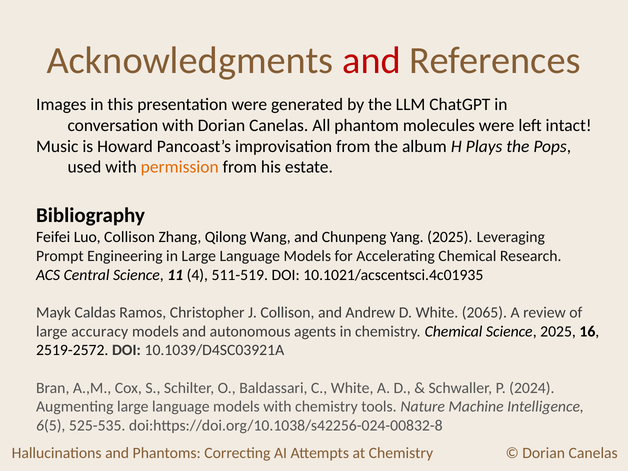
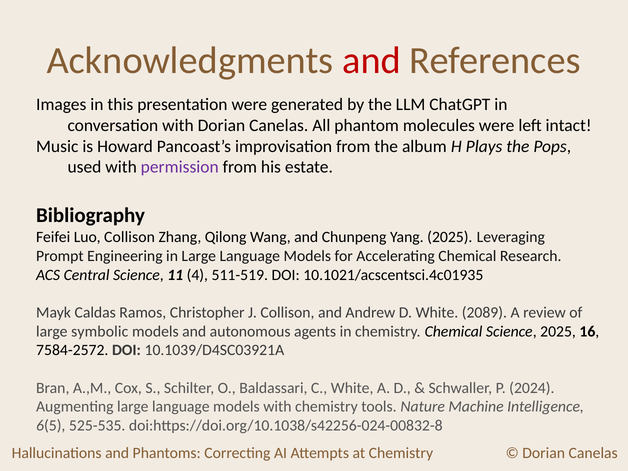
permission colour: orange -> purple
2065: 2065 -> 2089
accuracy: accuracy -> symbolic
2519-2572: 2519-2572 -> 7584-2572
